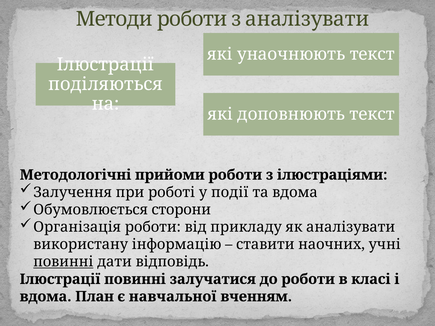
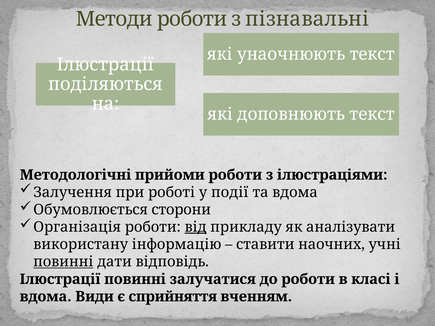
з аналізувати: аналізувати -> пізнавальні
від underline: none -> present
План: План -> Види
навчальної: навчальної -> сприйняття
